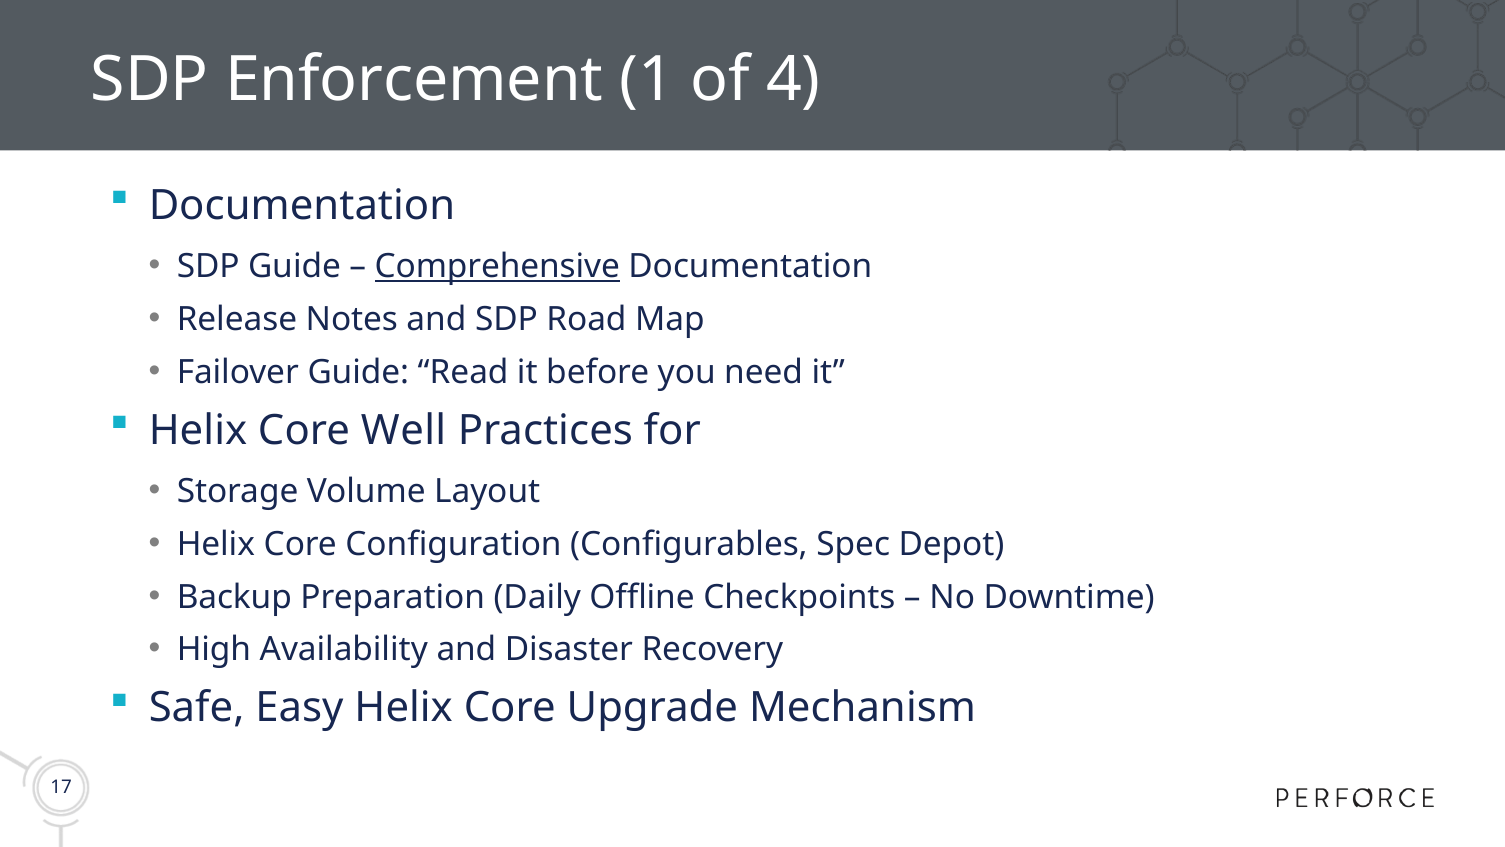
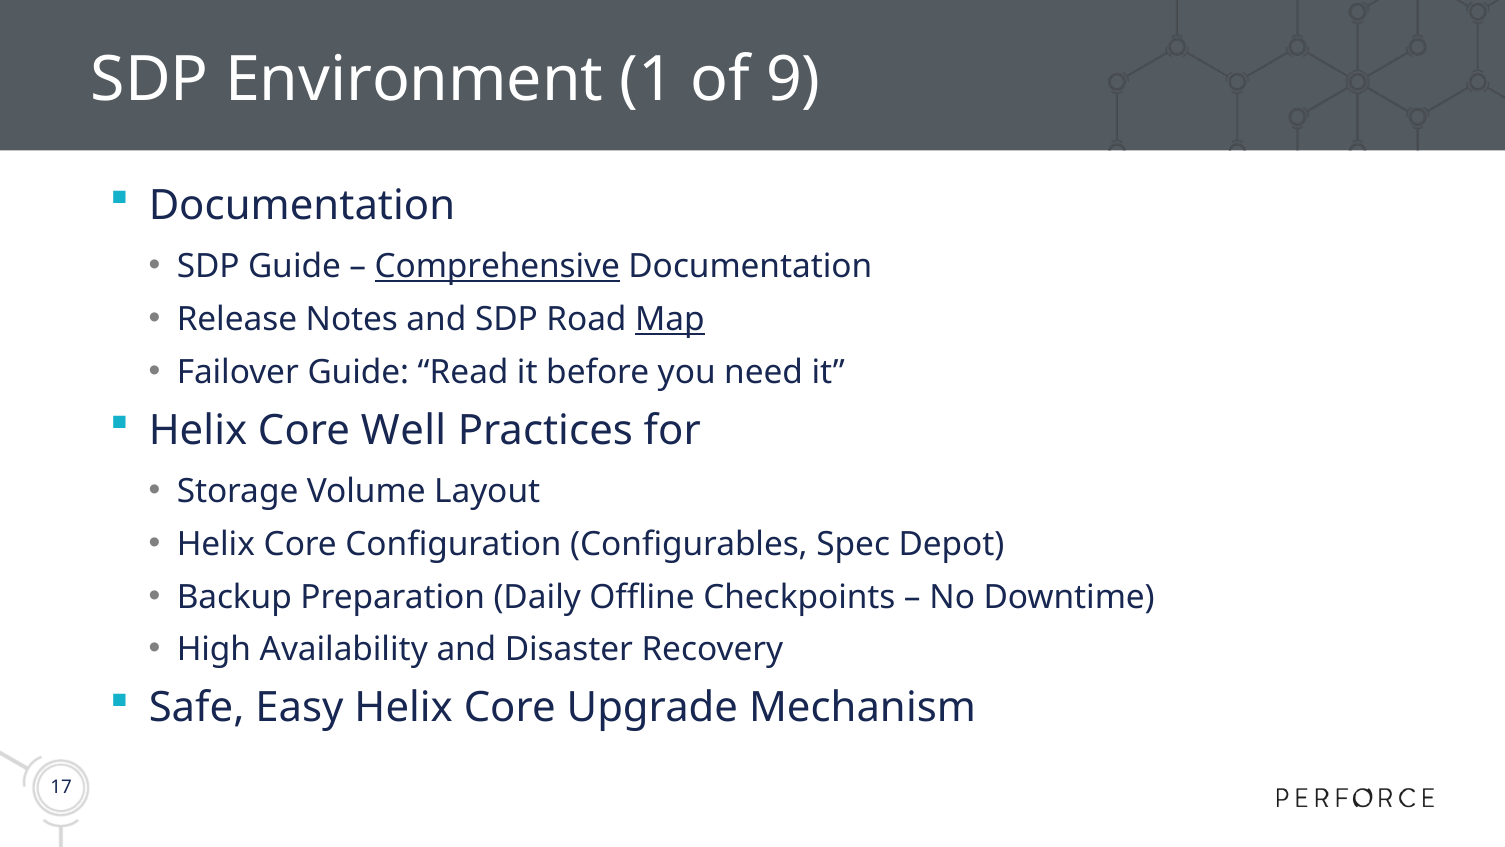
Enforcement: Enforcement -> Environment
4: 4 -> 9
Map underline: none -> present
